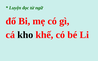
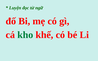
kho colour: black -> green
